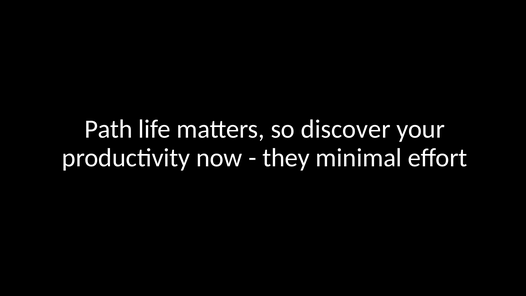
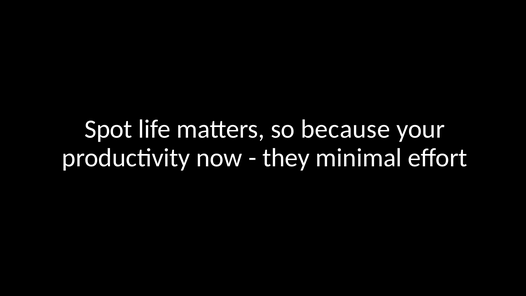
Path: Path -> Spot
discover: discover -> because
